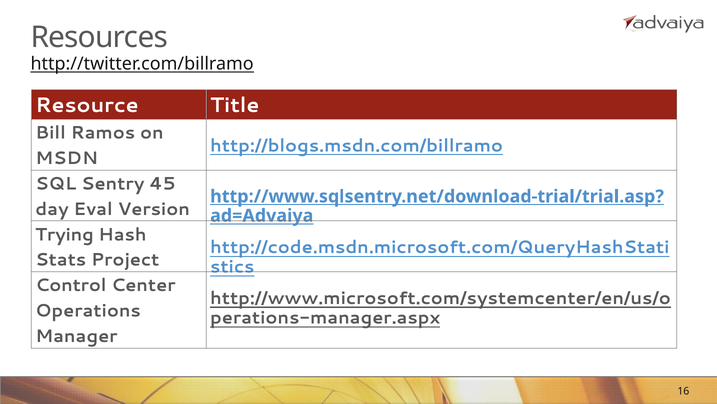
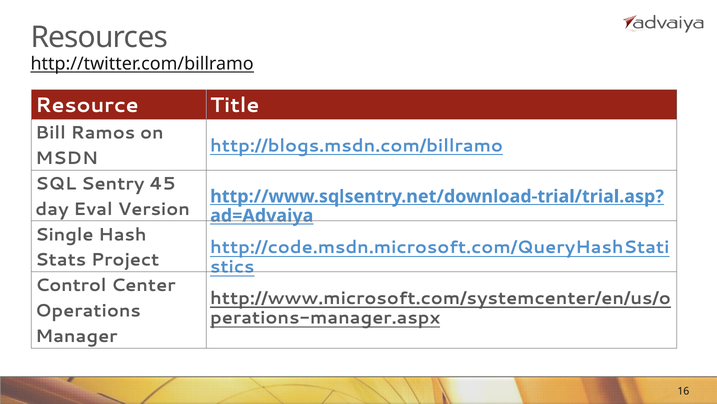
Trying: Trying -> Single
